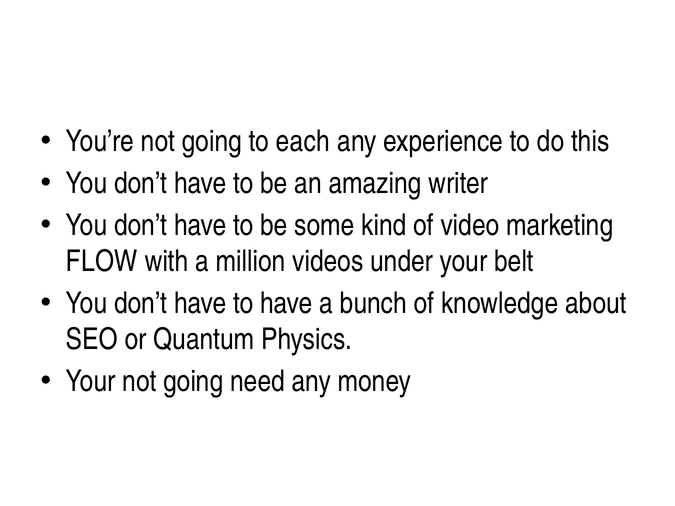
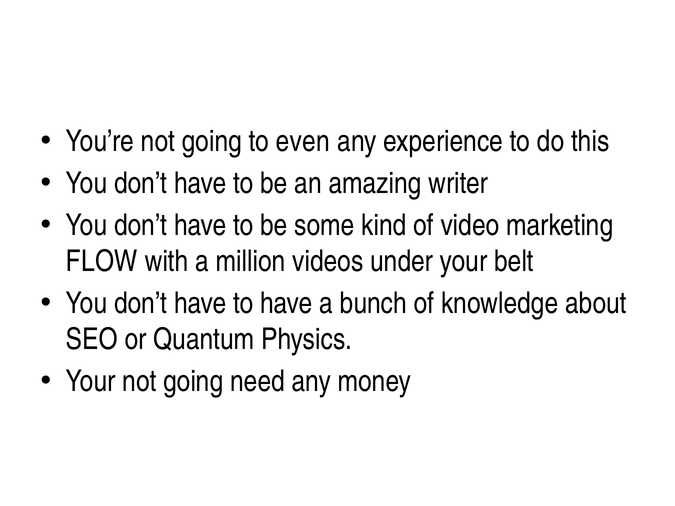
each: each -> even
